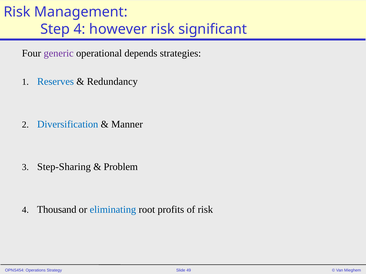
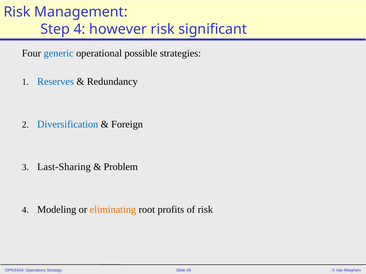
generic colour: purple -> blue
depends: depends -> possible
Manner: Manner -> Foreign
Step-Sharing: Step-Sharing -> Last-Sharing
Thousand: Thousand -> Modeling
eliminating colour: blue -> orange
